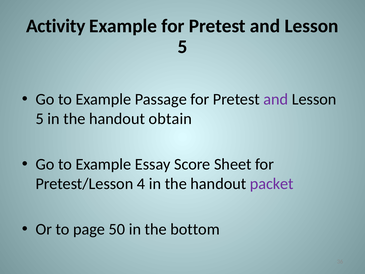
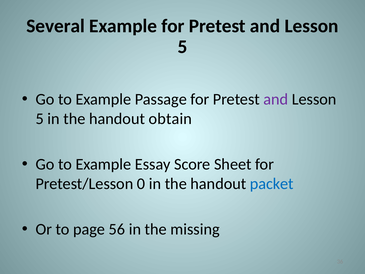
Activity: Activity -> Several
4: 4 -> 0
packet colour: purple -> blue
50: 50 -> 56
bottom: bottom -> missing
